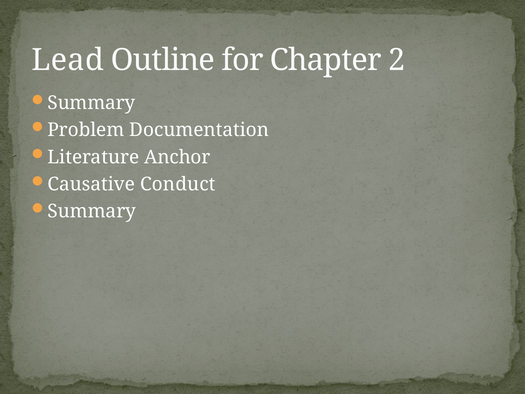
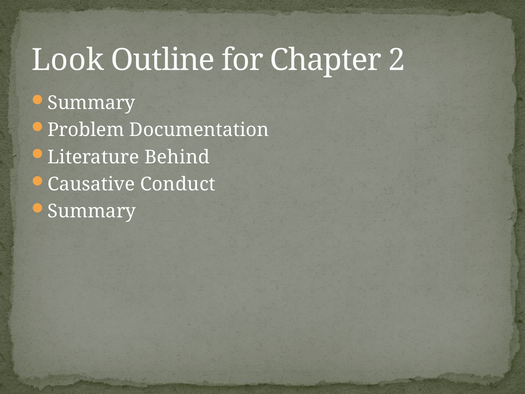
Lead: Lead -> Look
Anchor: Anchor -> Behind
